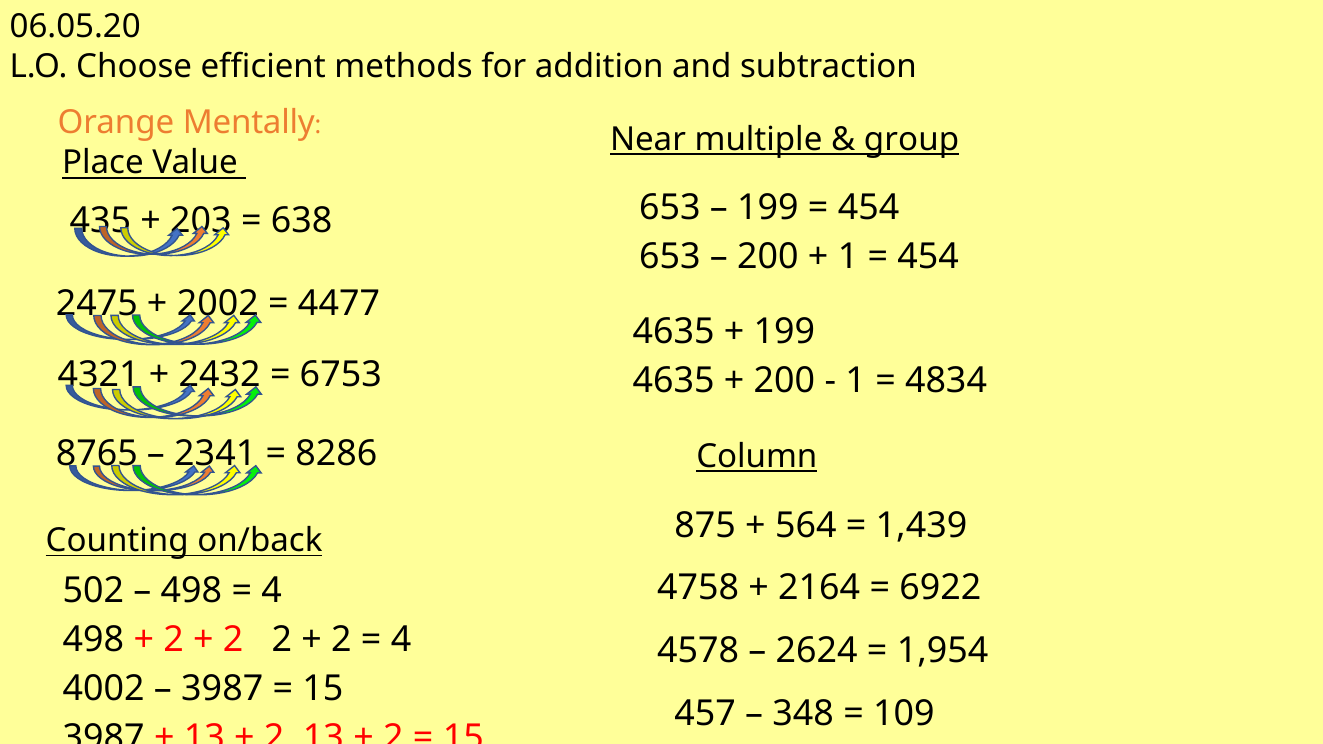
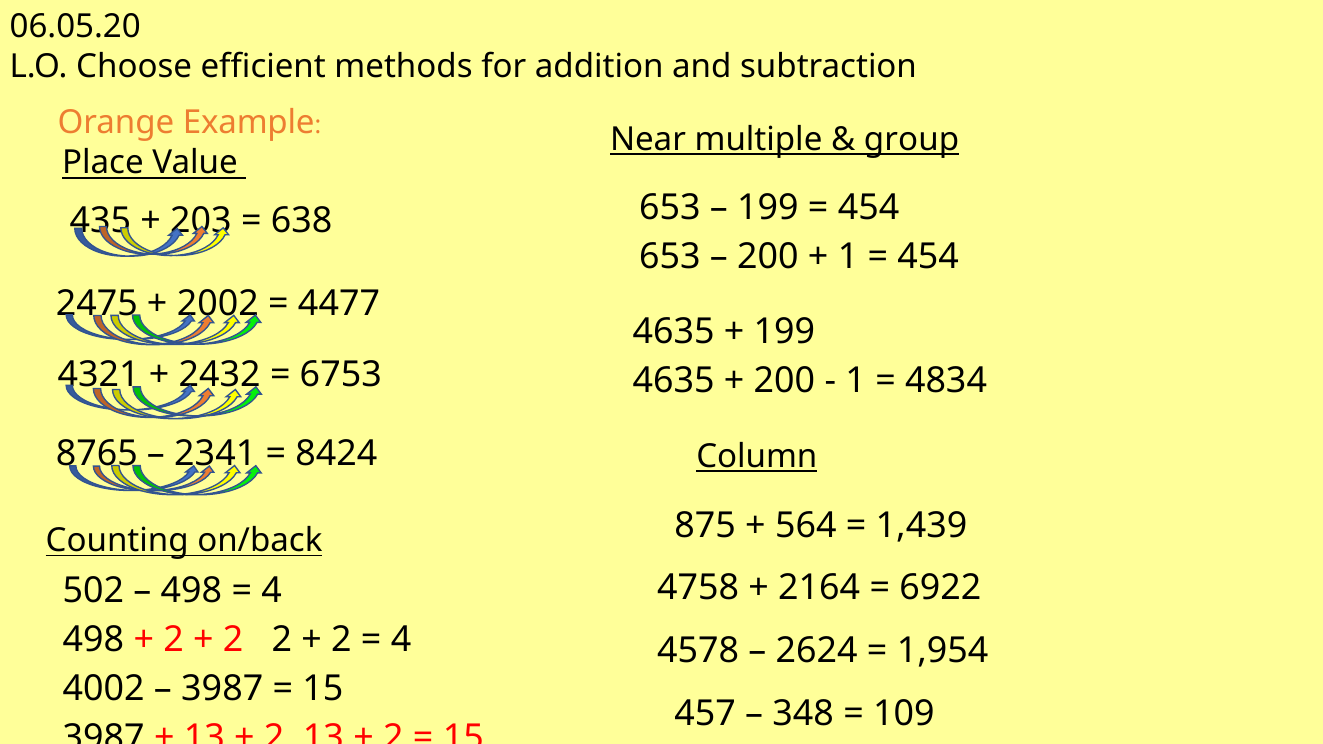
Mentally: Mentally -> Example
8286: 8286 -> 8424
